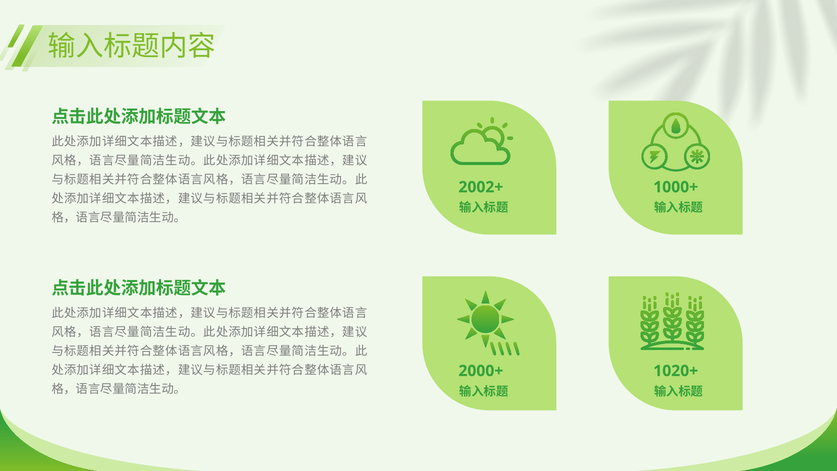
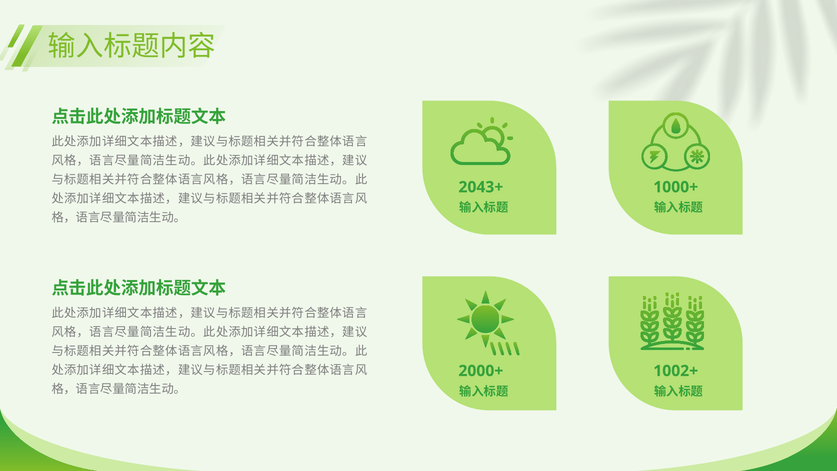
2002+: 2002+ -> 2043+
1020+: 1020+ -> 1002+
